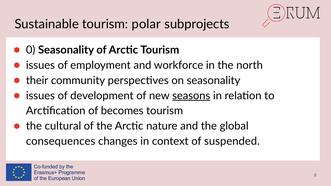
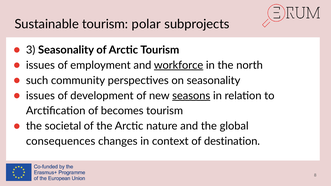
0: 0 -> 3
workforce underline: none -> present
their: their -> such
cultural: cultural -> societal
suspended: suspended -> destination
